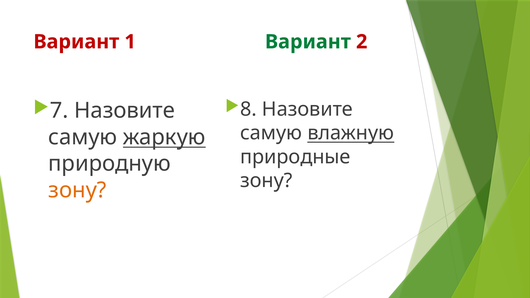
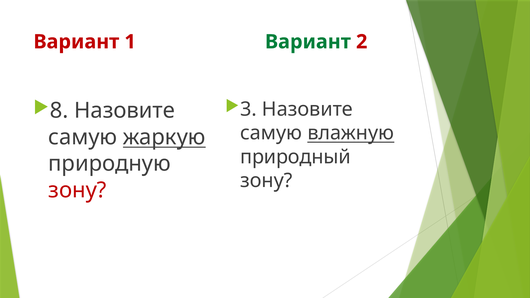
8: 8 -> 3
7: 7 -> 8
природные: природные -> природный
зону at (77, 190) colour: orange -> red
